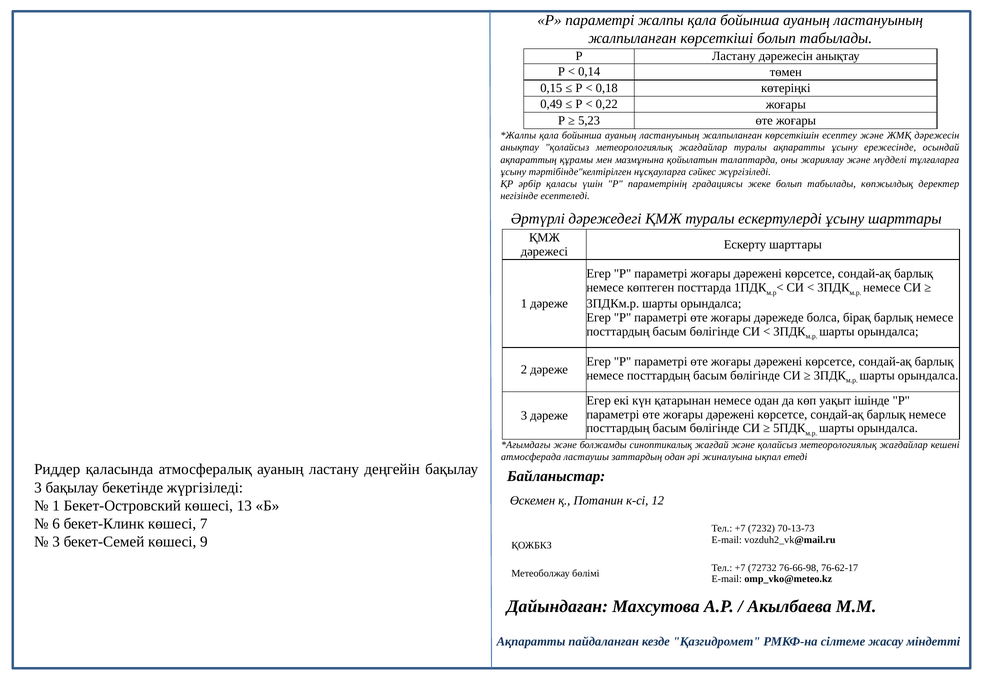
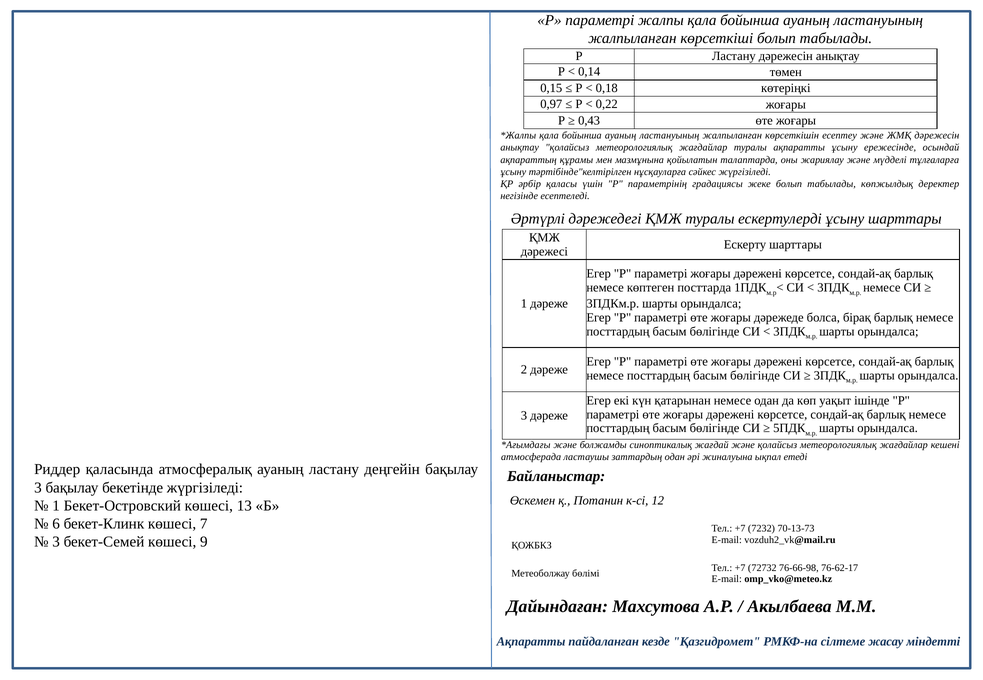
0,49: 0,49 -> 0,97
5,23: 5,23 -> 0,43
